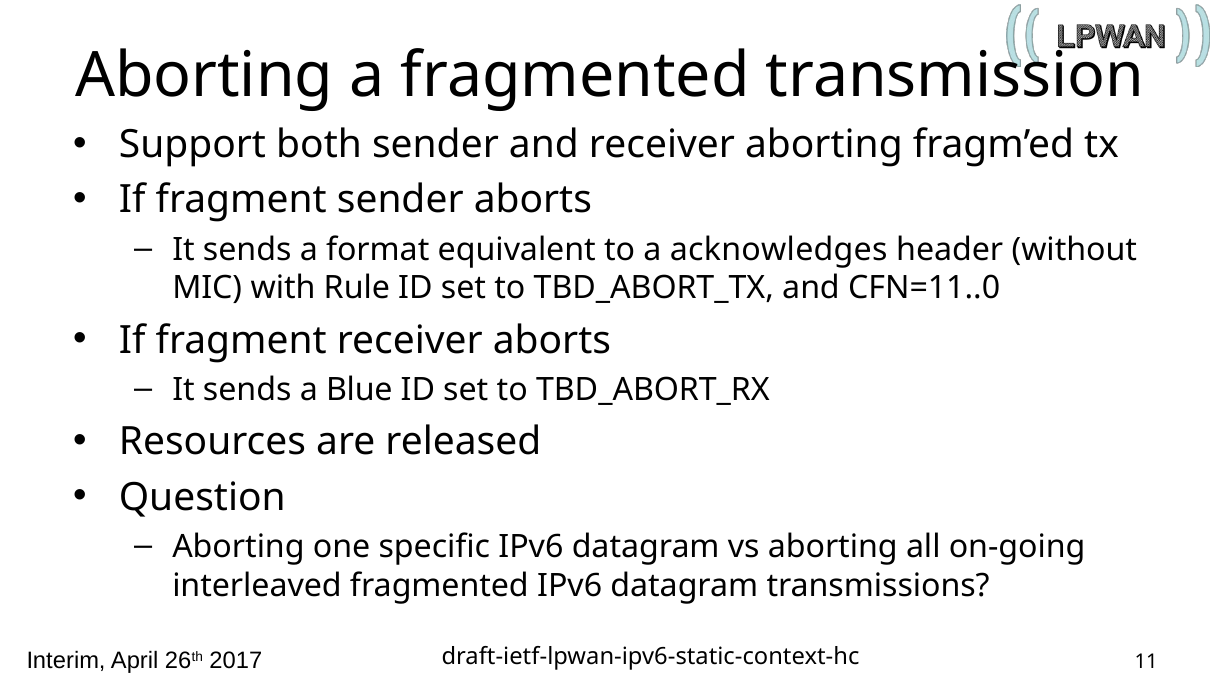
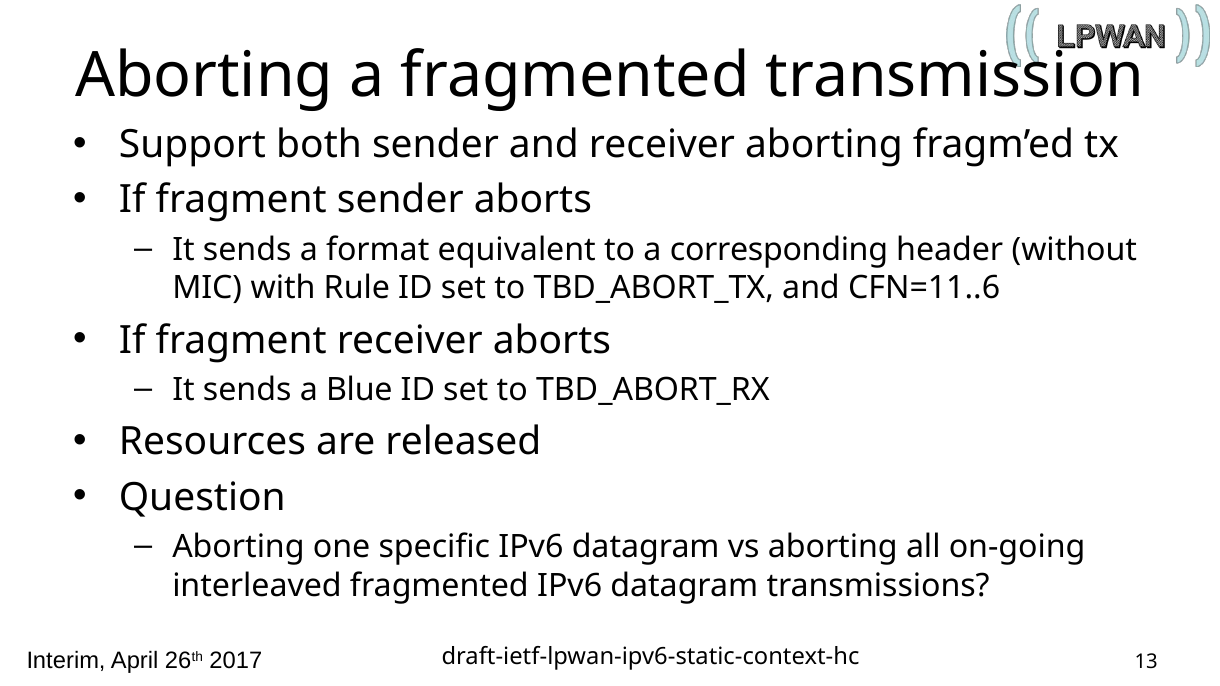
acknowledges: acknowledges -> corresponding
CFN=11..0: CFN=11..0 -> CFN=11..6
11: 11 -> 13
